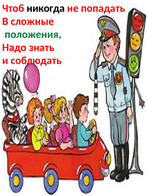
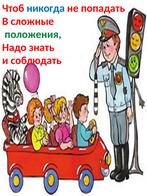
никогда colour: black -> blue
